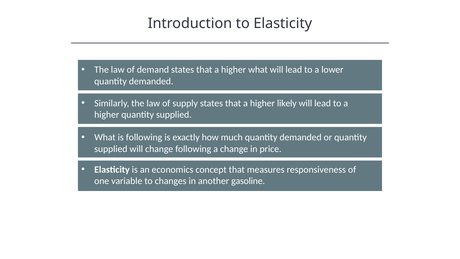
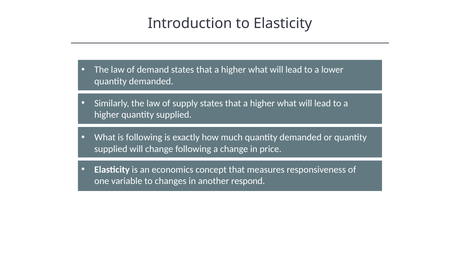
likely at (287, 103): likely -> what
gasoline: gasoline -> respond
